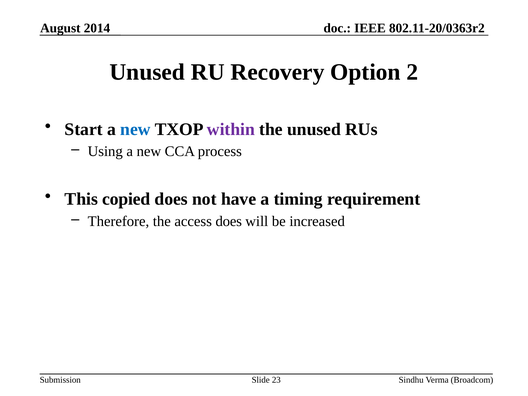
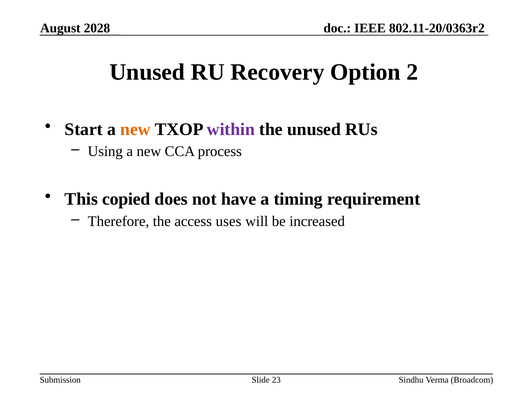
2014: 2014 -> 2028
new at (135, 129) colour: blue -> orange
access does: does -> uses
